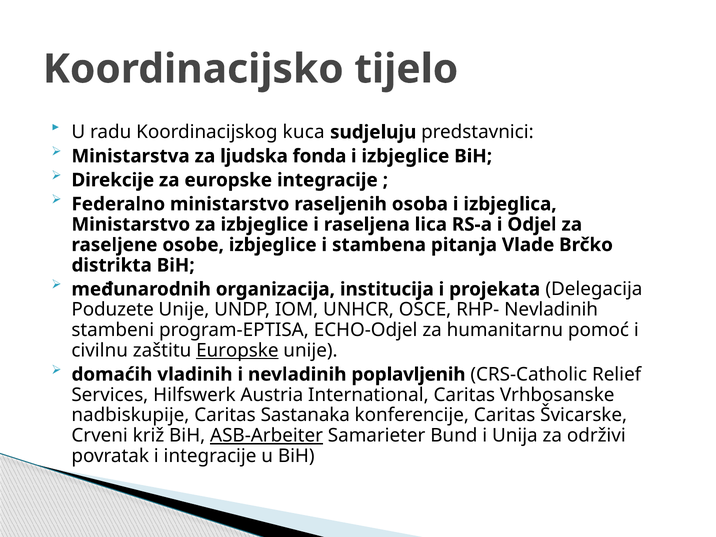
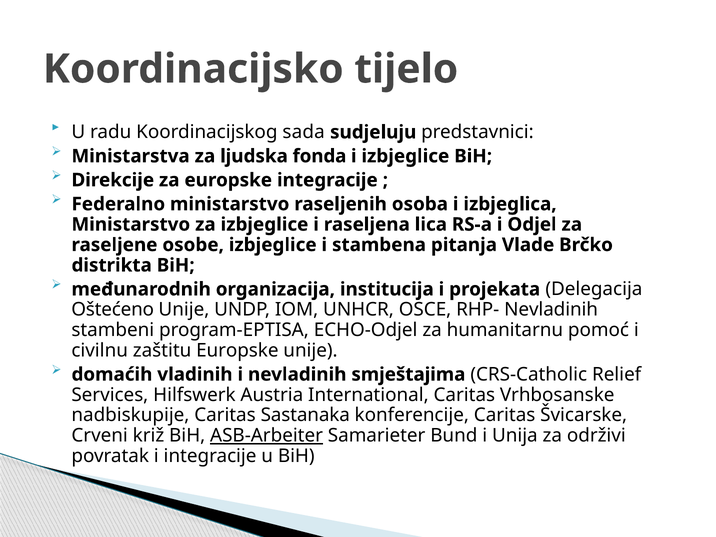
kuca: kuca -> sada
Poduzete: Poduzete -> Oštećeno
Europske at (237, 350) underline: present -> none
poplavljenih: poplavljenih -> smještajima
